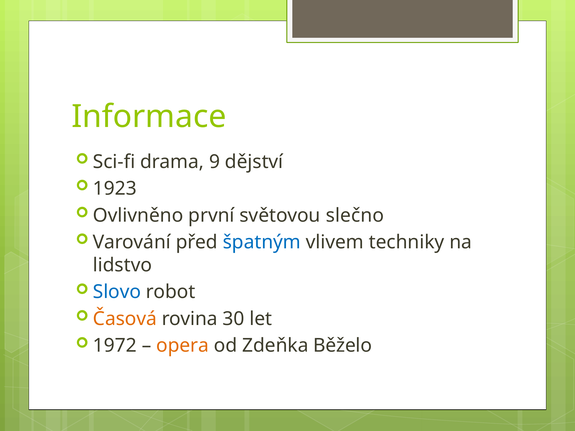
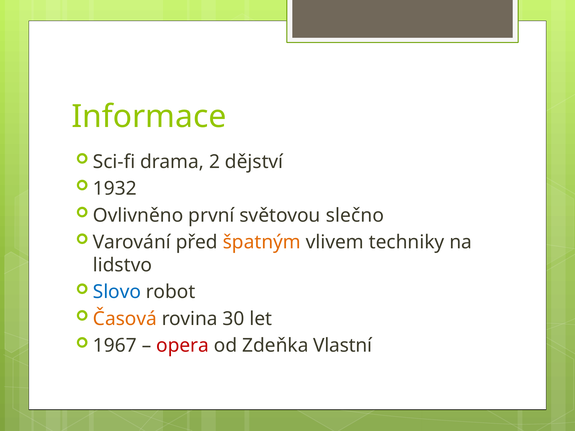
9: 9 -> 2
1923: 1923 -> 1932
špatným colour: blue -> orange
1972: 1972 -> 1967
opera colour: orange -> red
Běželo: Běželo -> Vlastní
